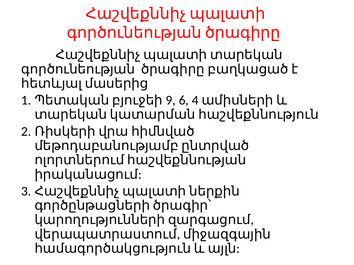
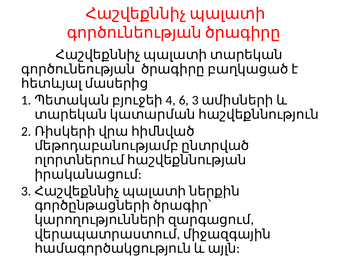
9: 9 -> 4
6 4: 4 -> 3
